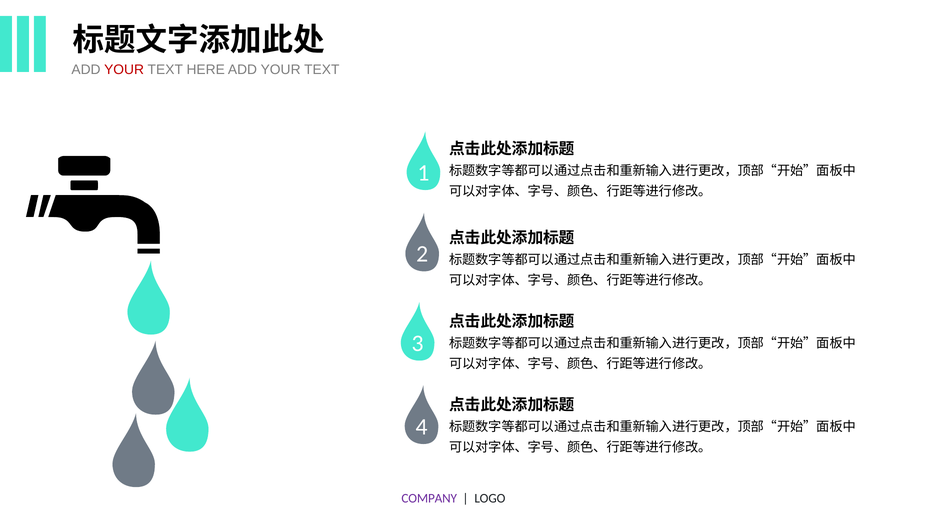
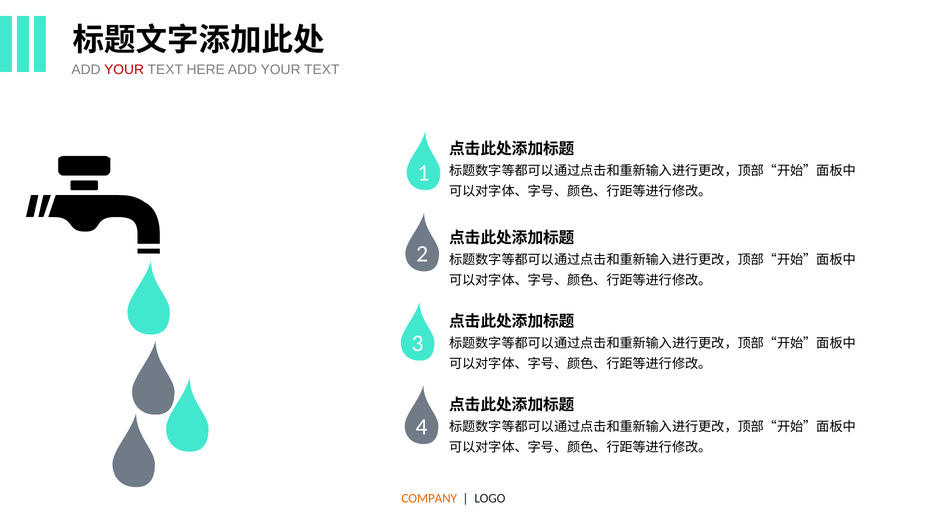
COMPANY colour: purple -> orange
